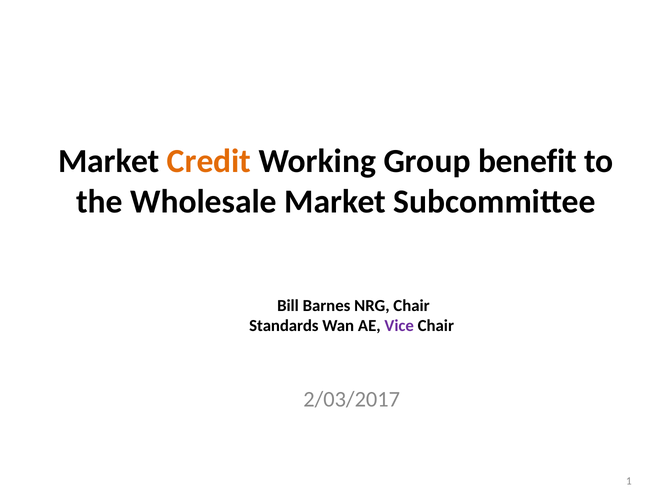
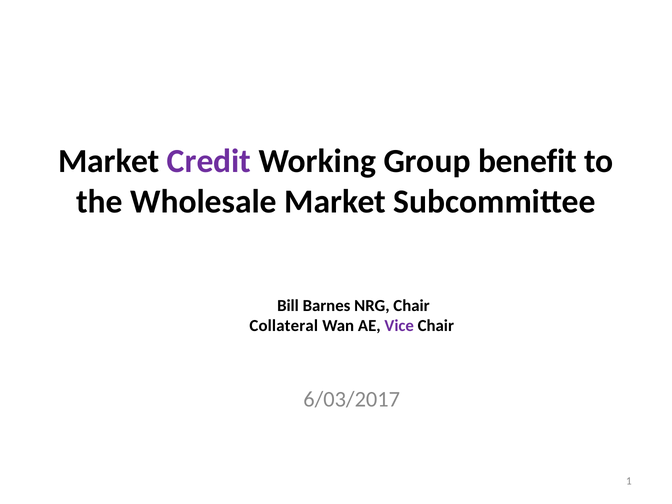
Credit colour: orange -> purple
Standards: Standards -> Collateral
2/03/2017: 2/03/2017 -> 6/03/2017
